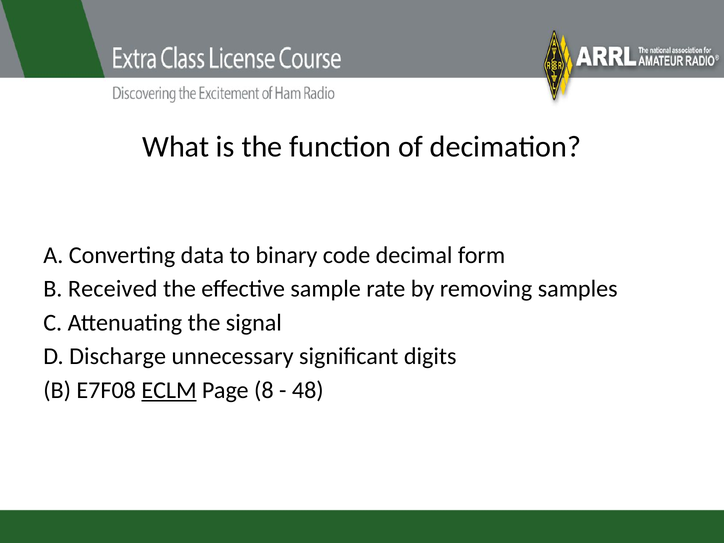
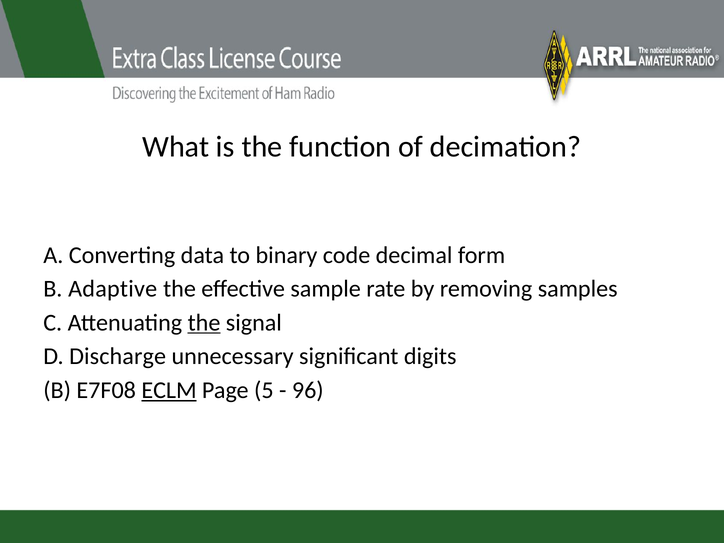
Received: Received -> Adaptive
the at (204, 323) underline: none -> present
8: 8 -> 5
48: 48 -> 96
